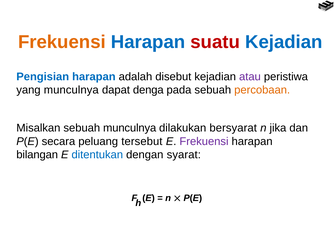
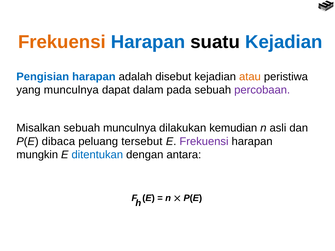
suatu colour: red -> black
atau colour: purple -> orange
denga: denga -> dalam
percobaan colour: orange -> purple
bersyarat: bersyarat -> kemudian
jika: jika -> asli
secara: secara -> dibaca
bilangan: bilangan -> mungkin
syarat: syarat -> antara
